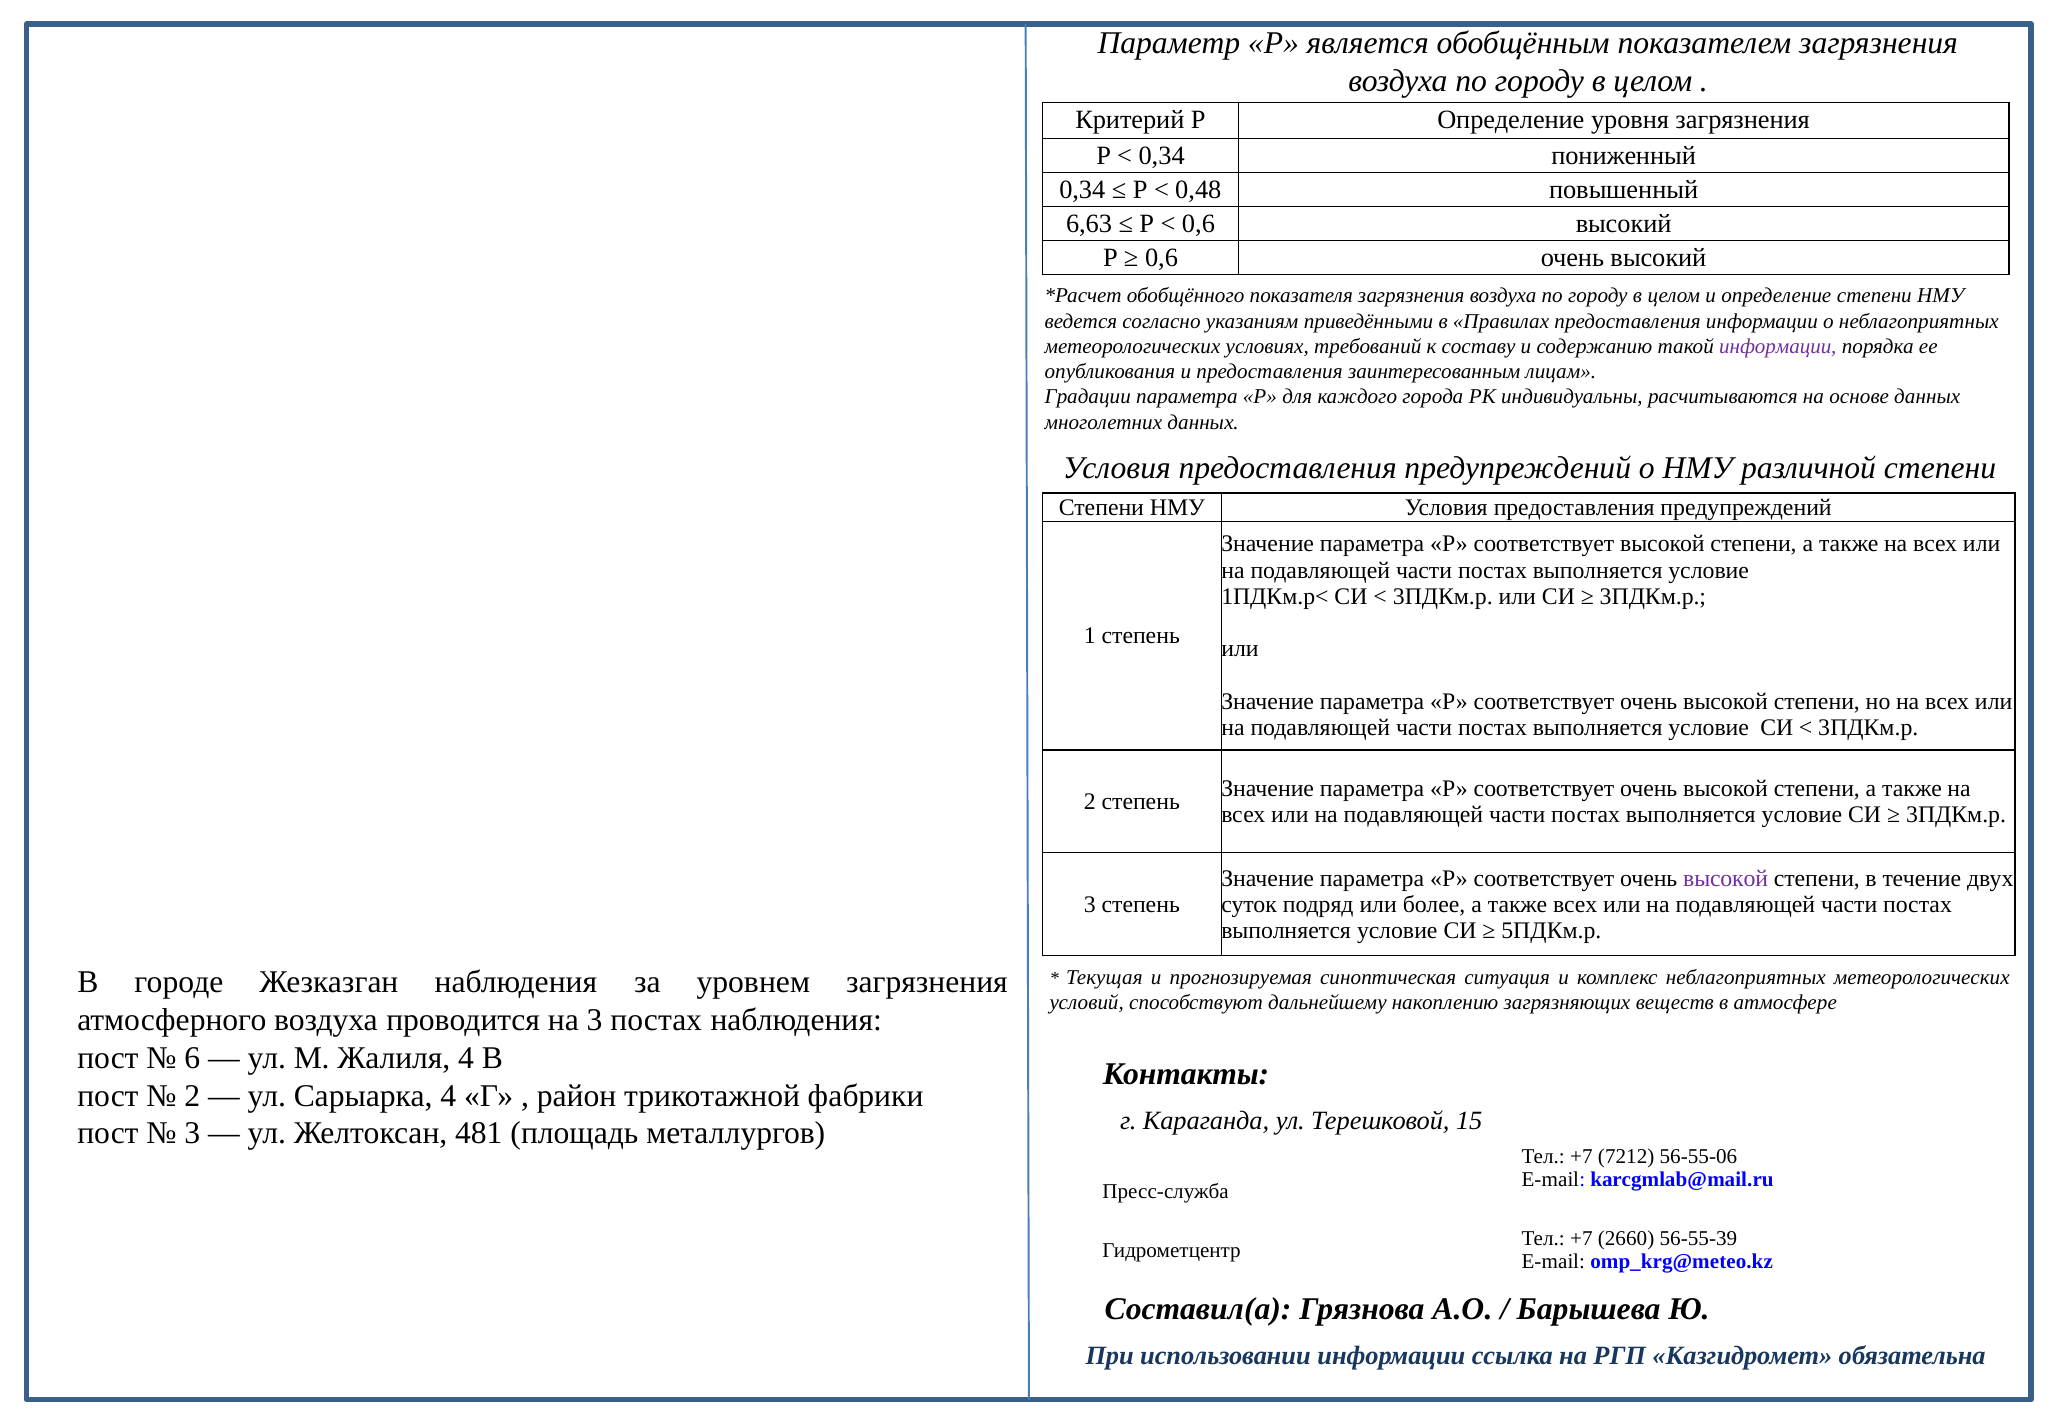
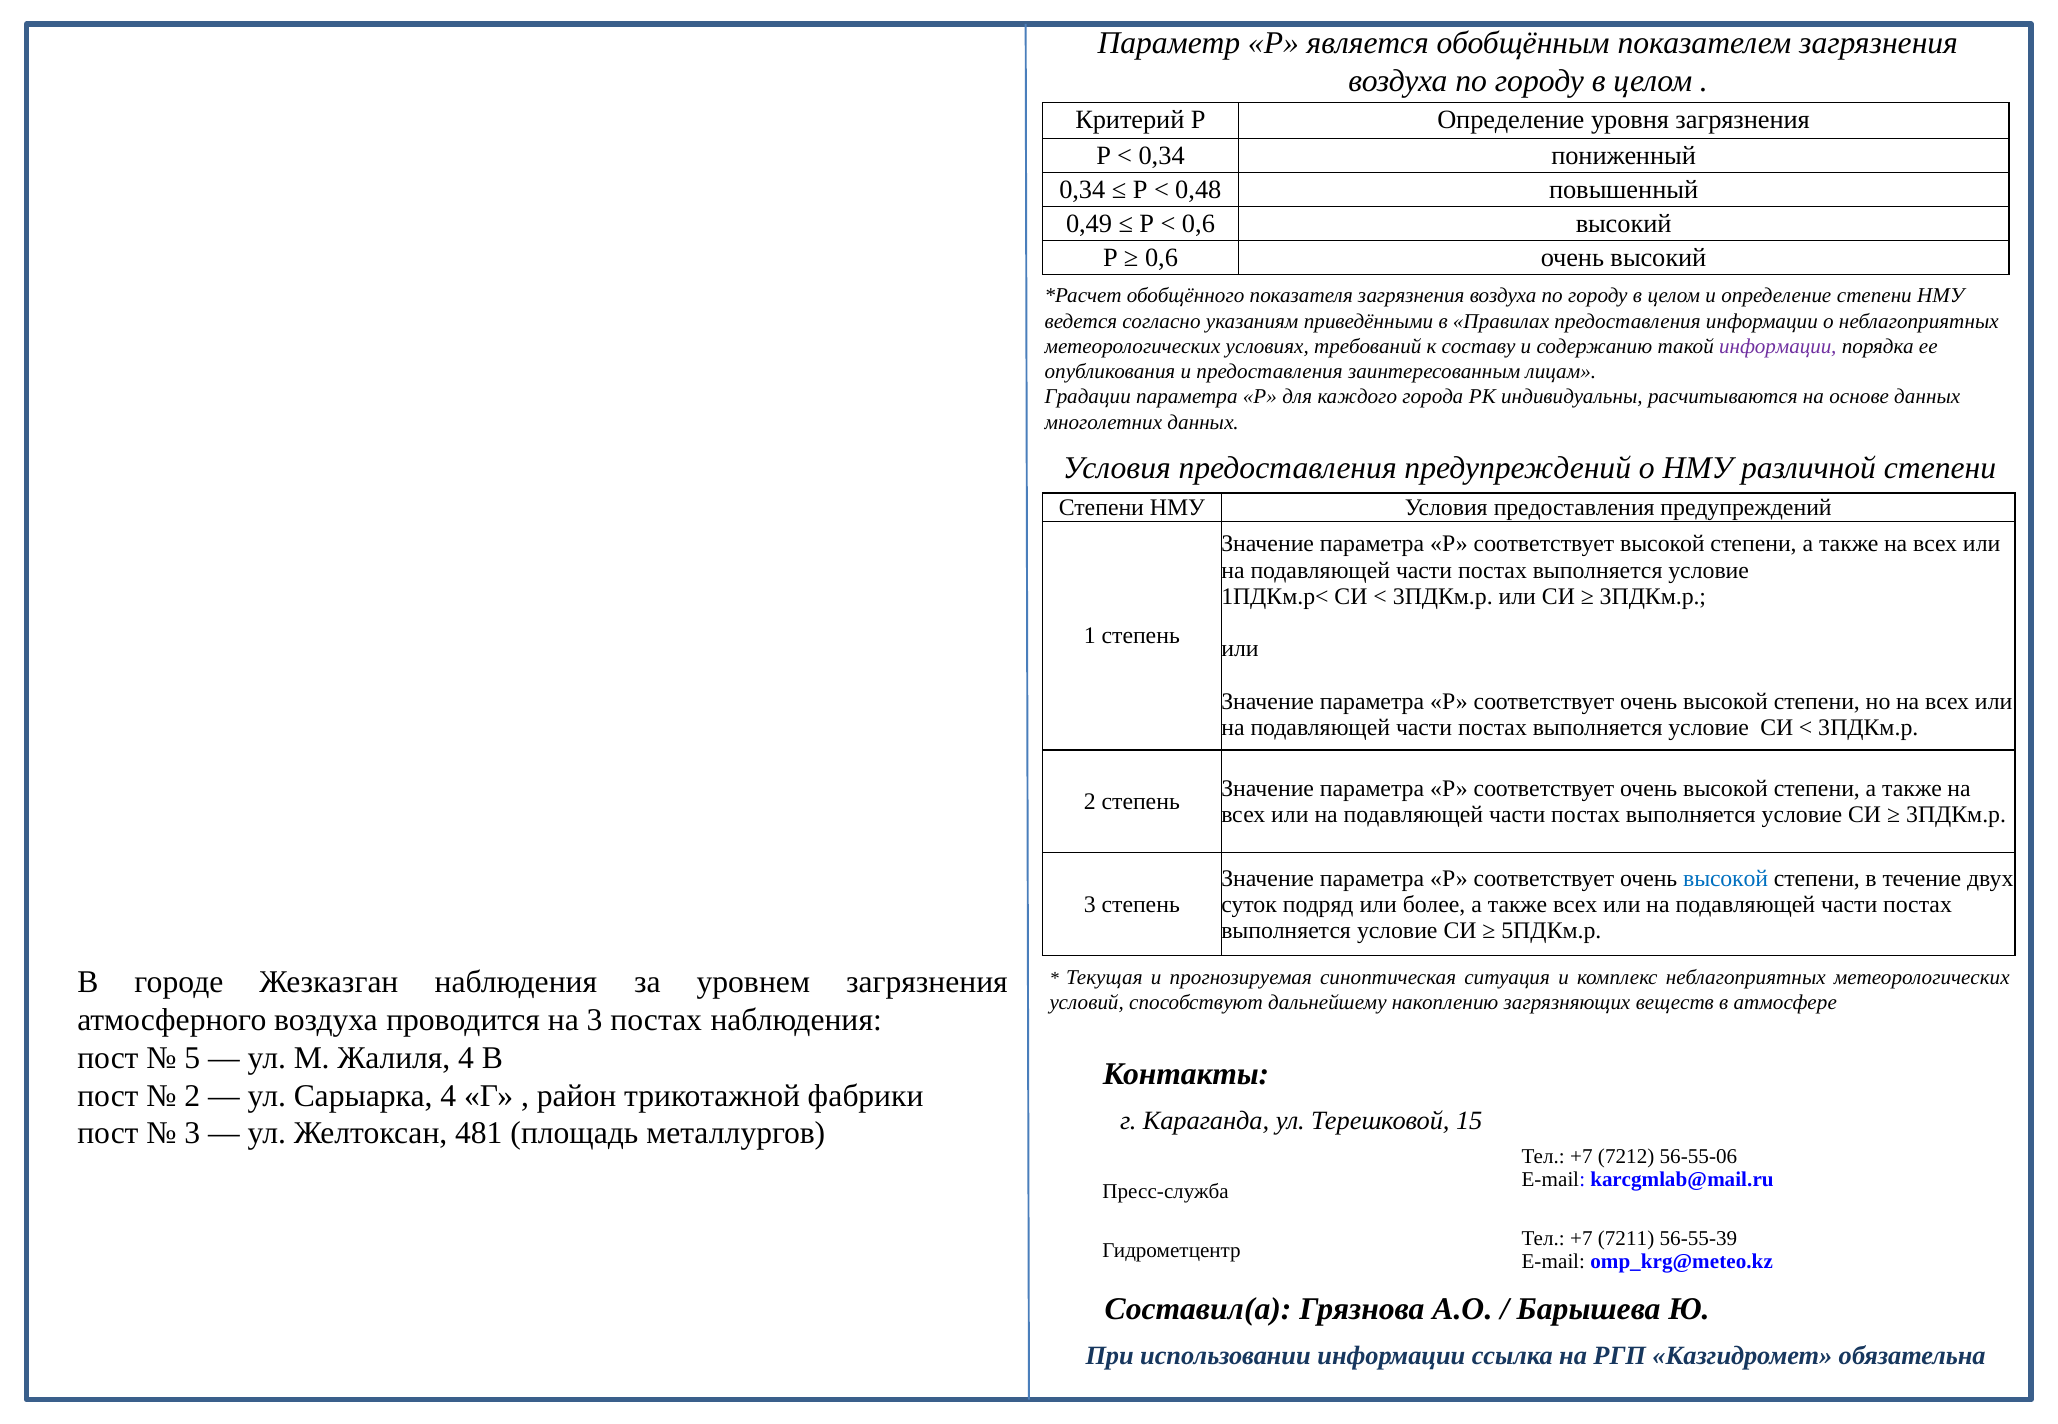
6,63: 6,63 -> 0,49
высокой at (1726, 879) colour: purple -> blue
6: 6 -> 5
2660: 2660 -> 7211
